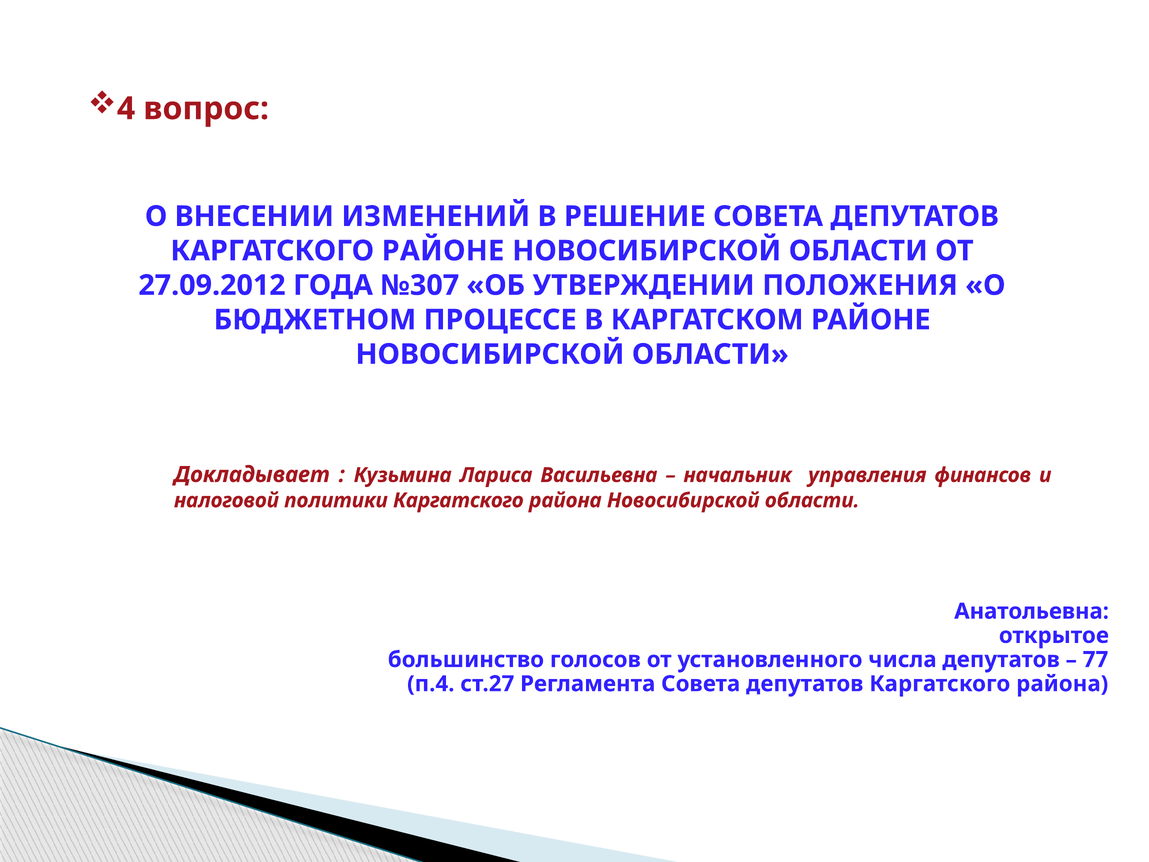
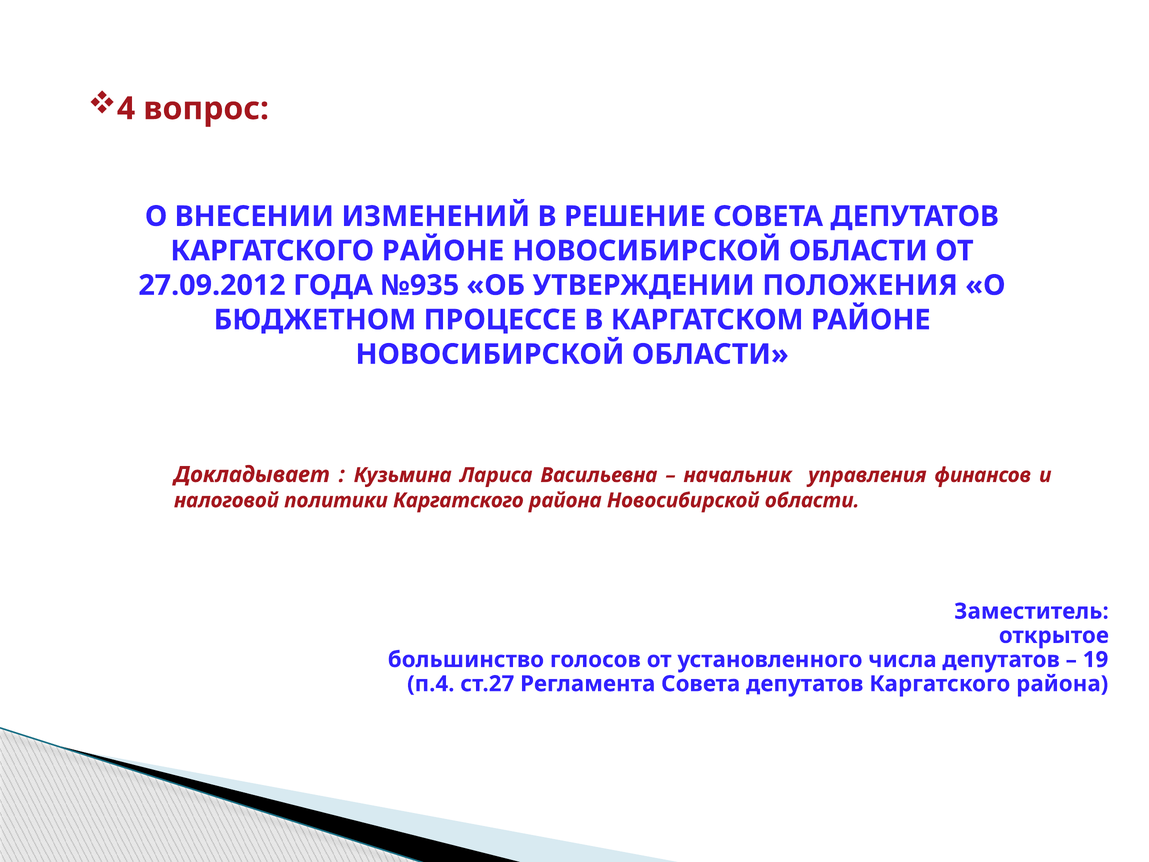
№307: №307 -> №935
Анатольевна: Анатольевна -> Заместитель
77: 77 -> 19
